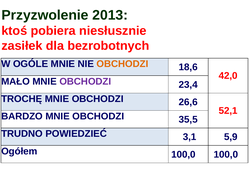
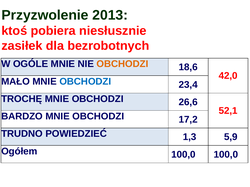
OBCHODZI at (85, 82) colour: purple -> blue
35,5: 35,5 -> 17,2
3,1: 3,1 -> 1,3
